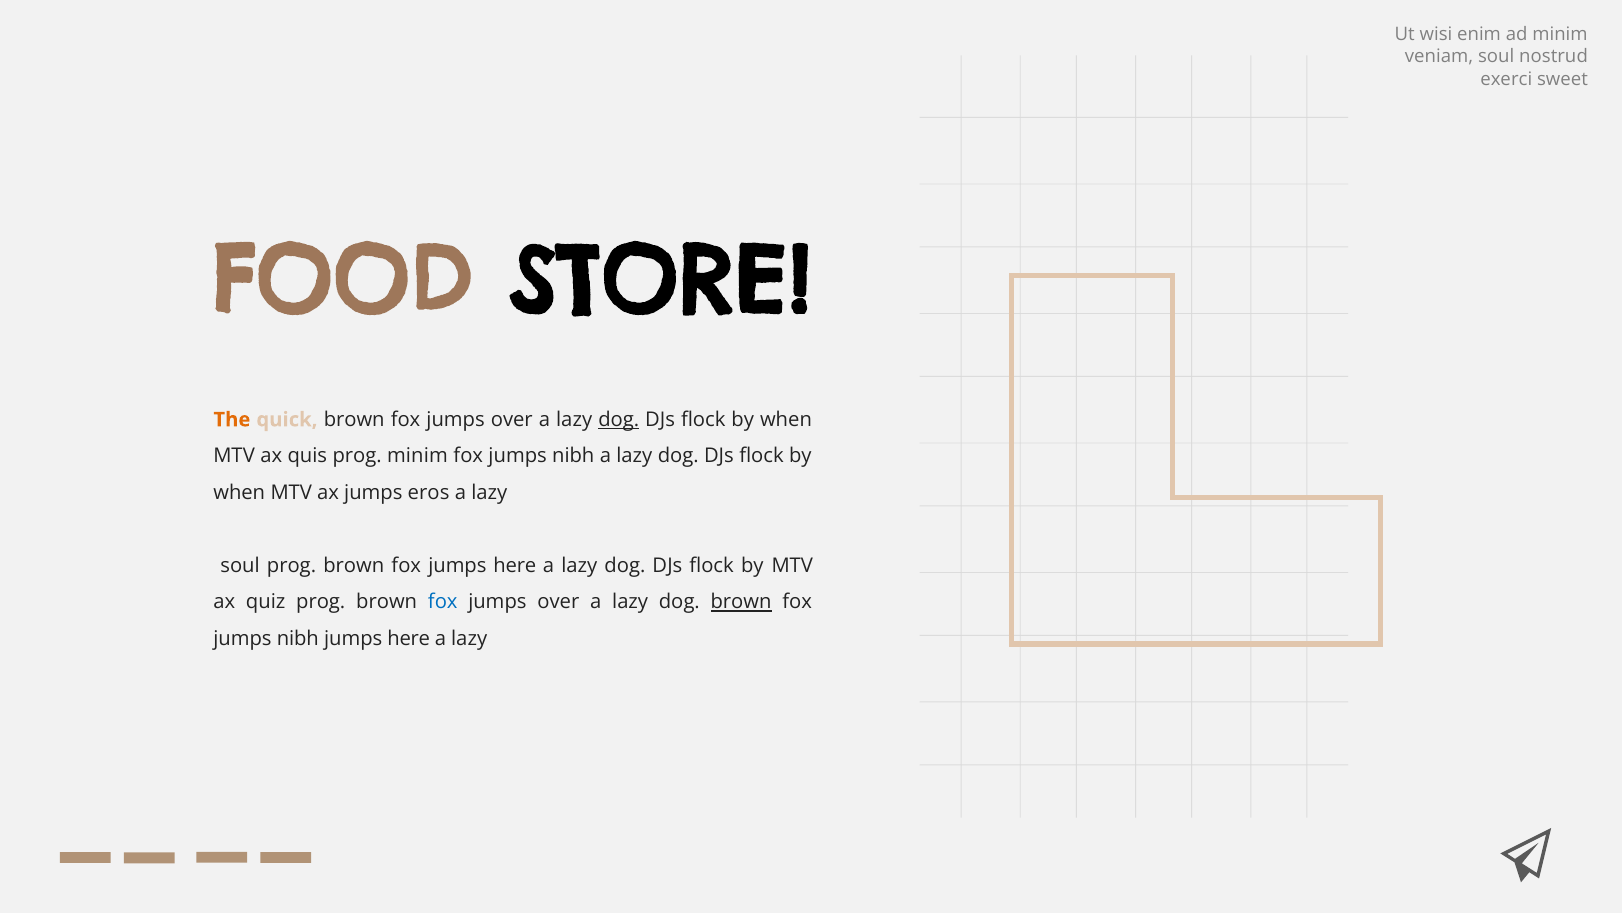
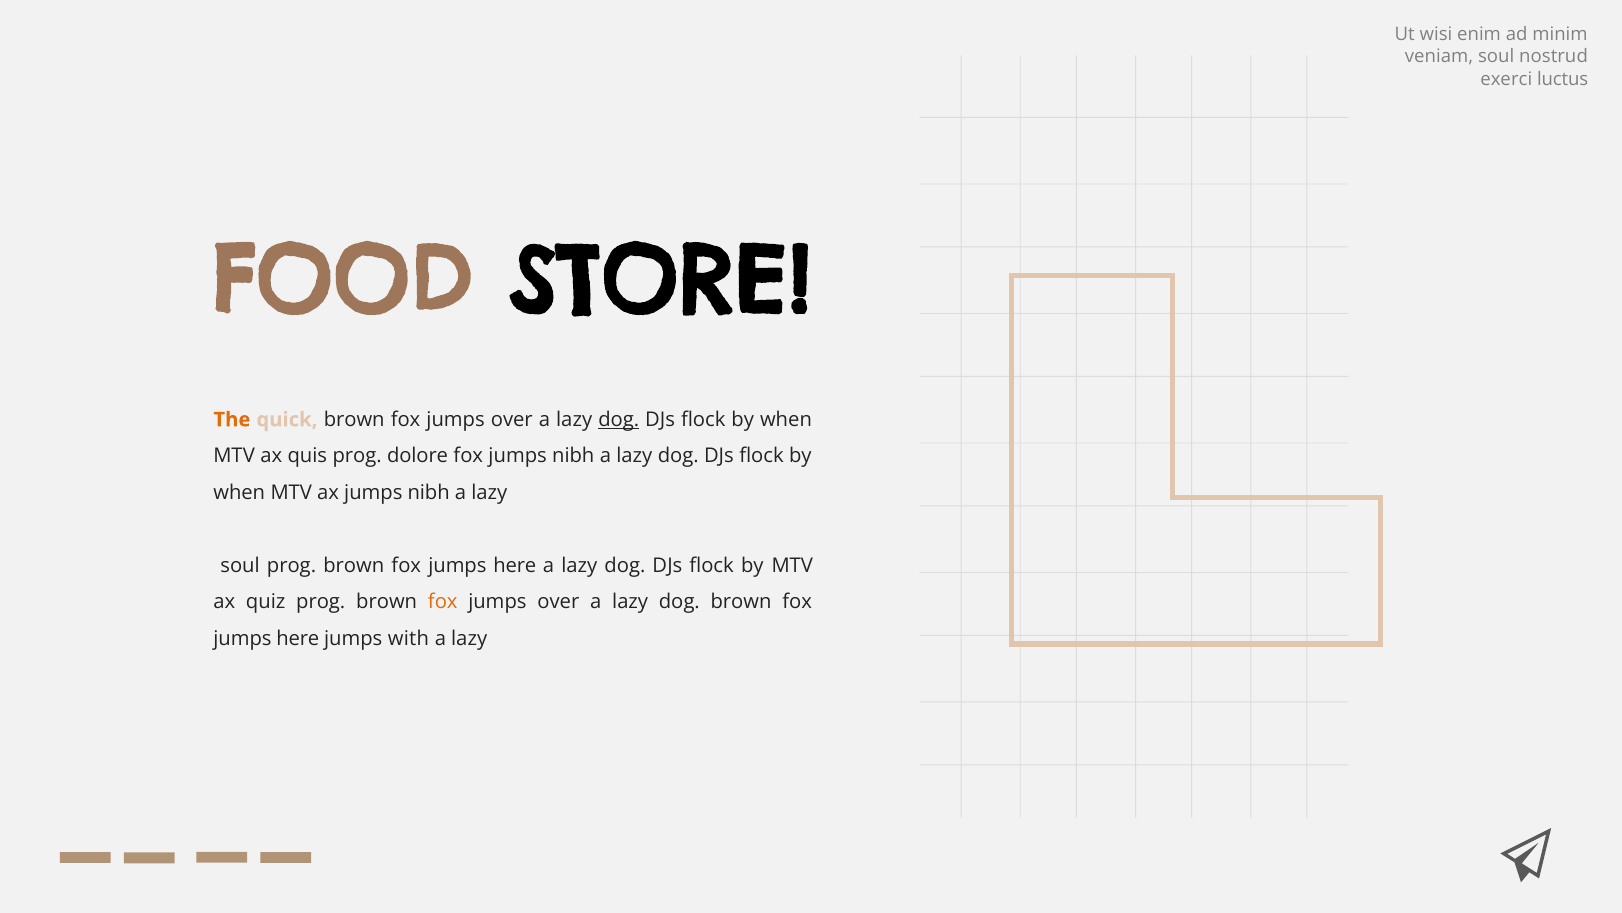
sweet: sweet -> luctus
prog minim: minim -> dolore
ax jumps eros: eros -> nibh
fox at (443, 602) colour: blue -> orange
brown at (741, 602) underline: present -> none
nibh at (298, 638): nibh -> here
here at (409, 638): here -> with
